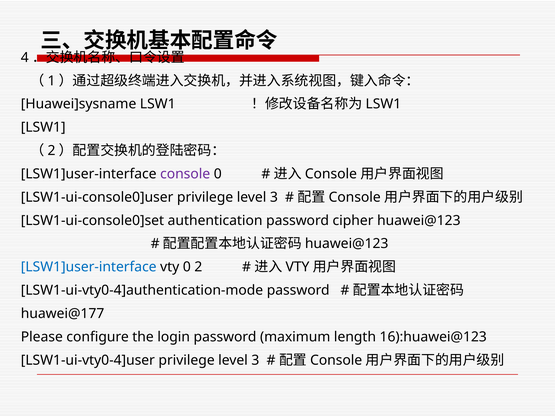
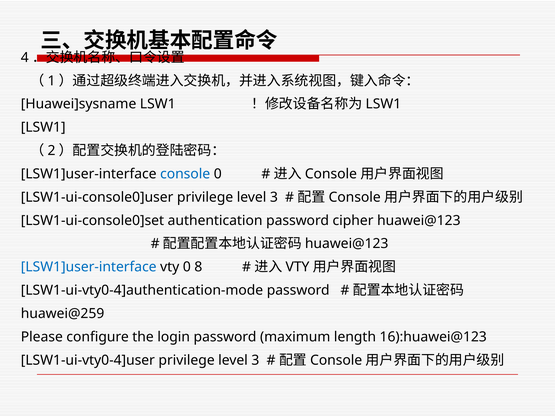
console colour: purple -> blue
2: 2 -> 8
huawei@177: huawei@177 -> huawei@259
